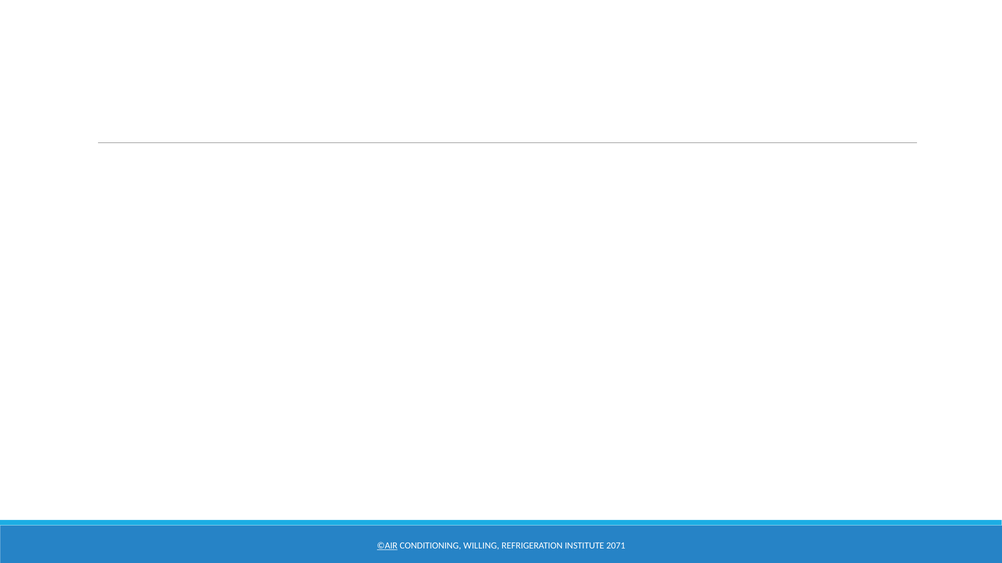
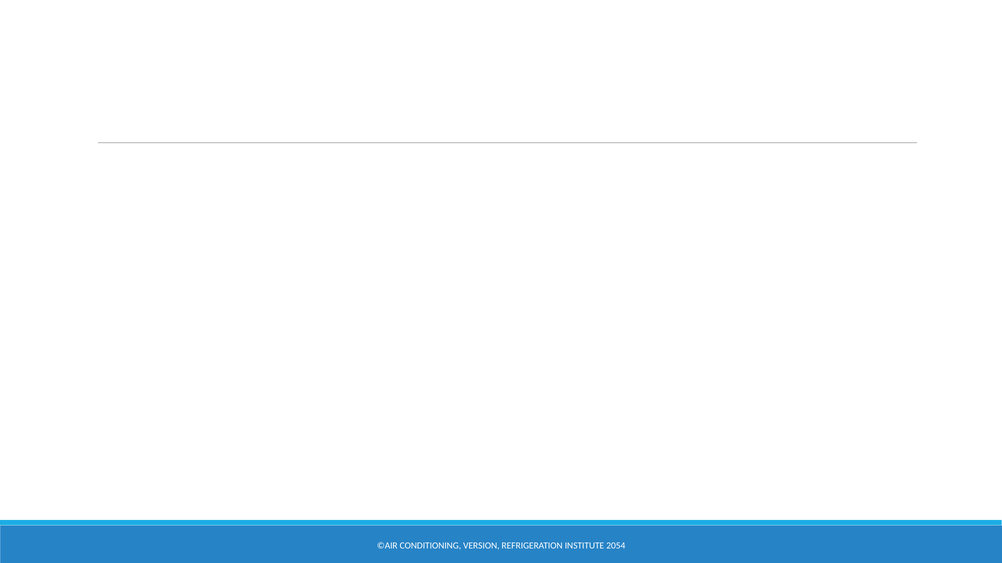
©AIR underline: present -> none
WILLING: WILLING -> VERSION
2071: 2071 -> 2054
